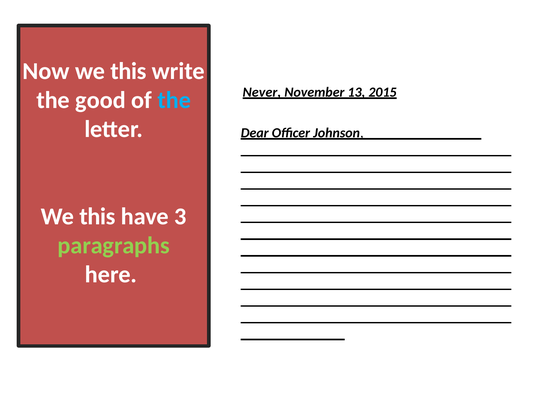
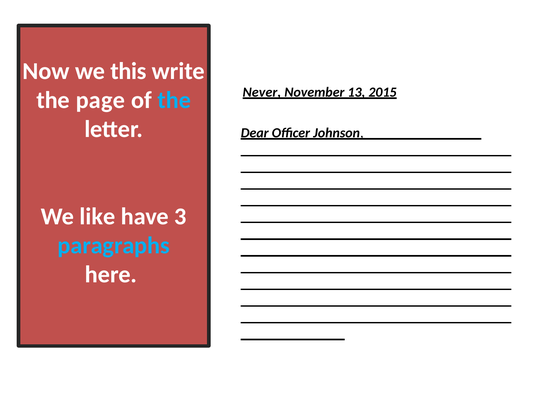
good: good -> page
this at (98, 216): this -> like
paragraphs colour: light green -> light blue
